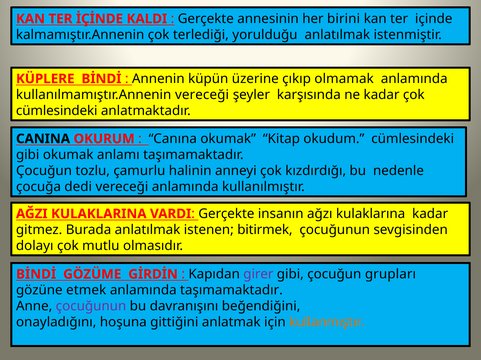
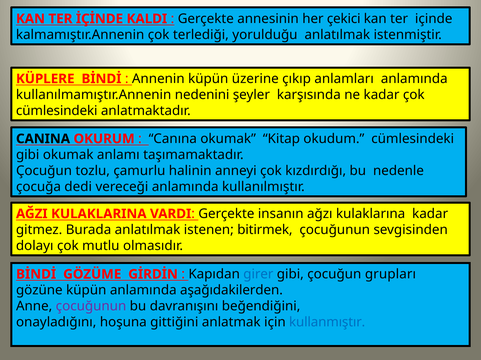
birini: birini -> çekici
olmamak: olmamak -> anlamları
kullanılmamıştır.Annenin vereceği: vereceği -> nedenini
girer colour: purple -> blue
gözüne etmek: etmek -> küpün
anlamında taşımamaktadır: taşımamaktadır -> aşağıdakilerden
kullanmıştır colour: orange -> blue
